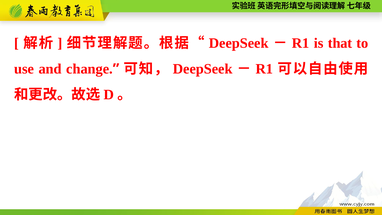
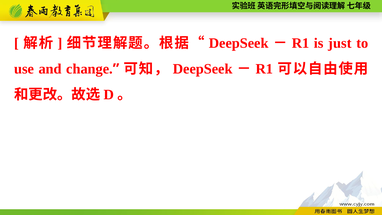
that: that -> just
